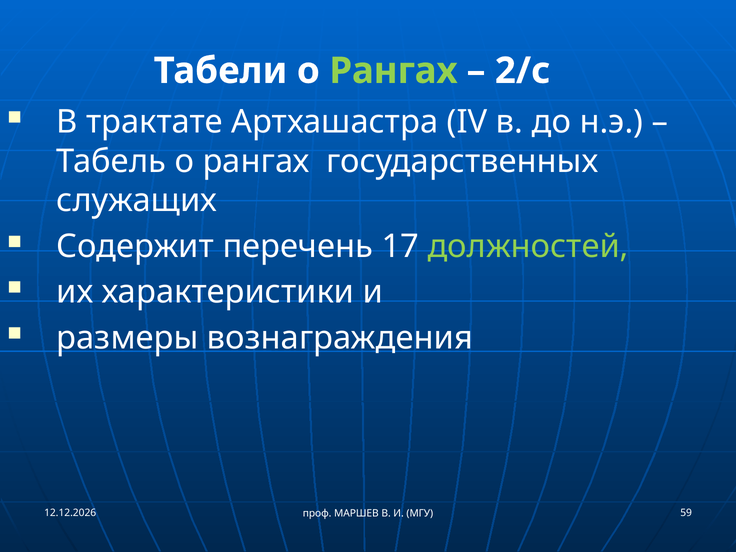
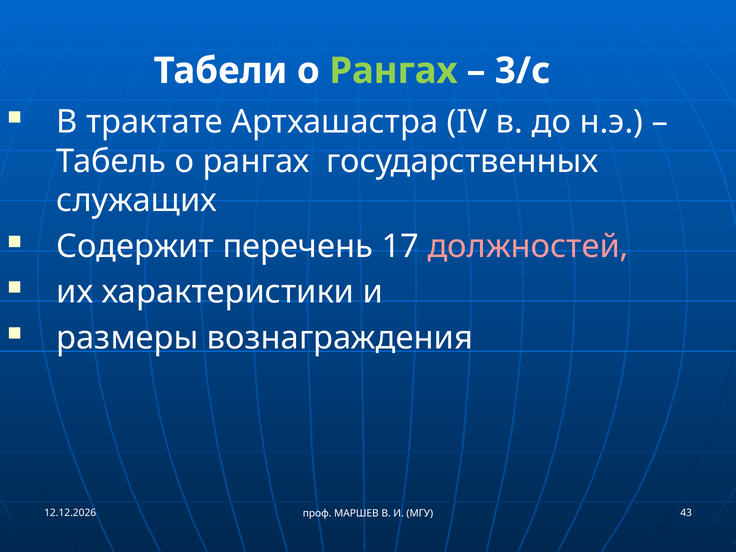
2/с: 2/с -> 3/с
должностей colour: light green -> pink
59: 59 -> 43
